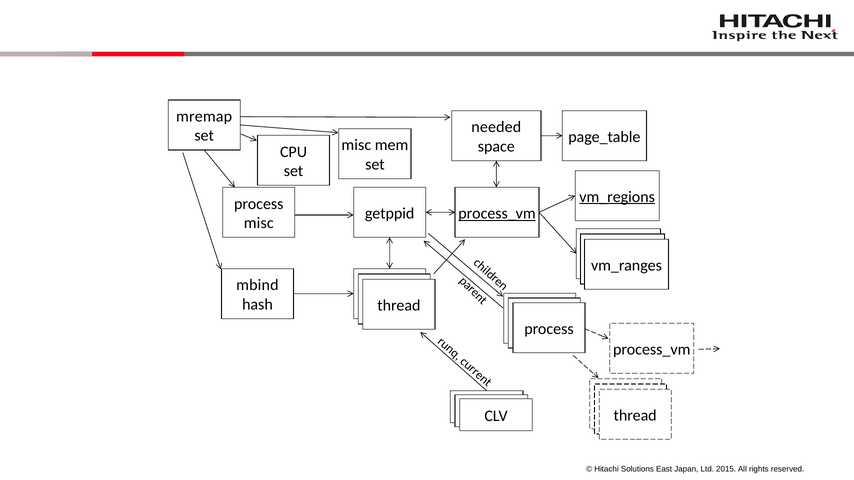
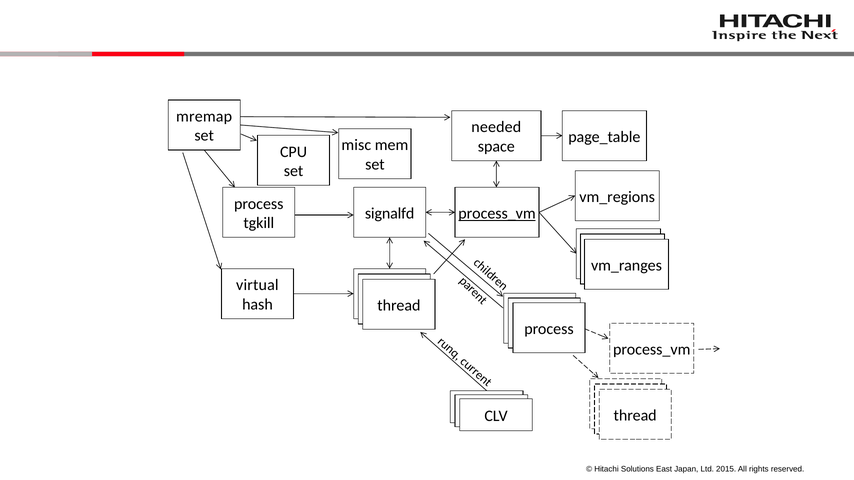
vm_regions underline: present -> none
getppid: getppid -> signalfd
misc at (259, 223): misc -> tgkill
mbind: mbind -> virtual
